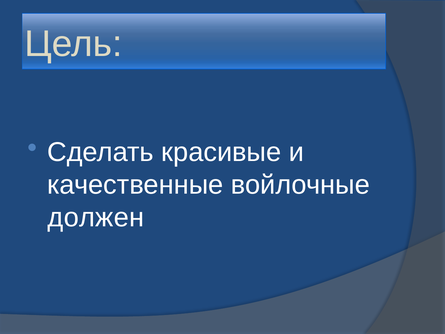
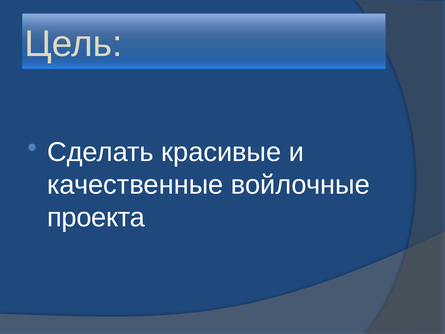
должен: должен -> проекта
